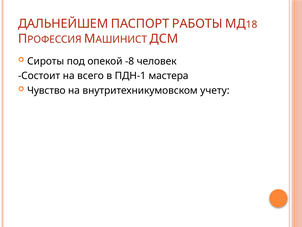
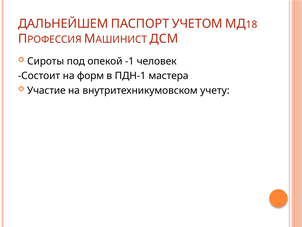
РАБОТЫ: РАБОТЫ -> УЧЕТОМ
-8: -8 -> -1
всего: всего -> форм
Чувство: Чувство -> Участие
